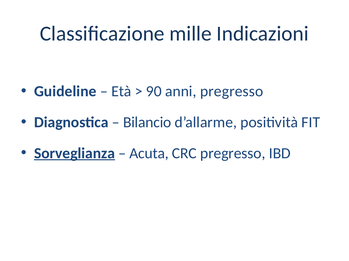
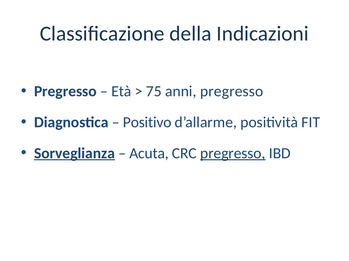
mille: mille -> della
Guideline at (65, 92): Guideline -> Pregresso
90: 90 -> 75
Bilancio: Bilancio -> Positivo
pregresso at (233, 154) underline: none -> present
